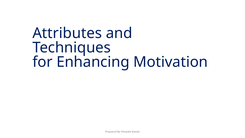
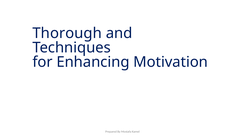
Attributes: Attributes -> Thorough
